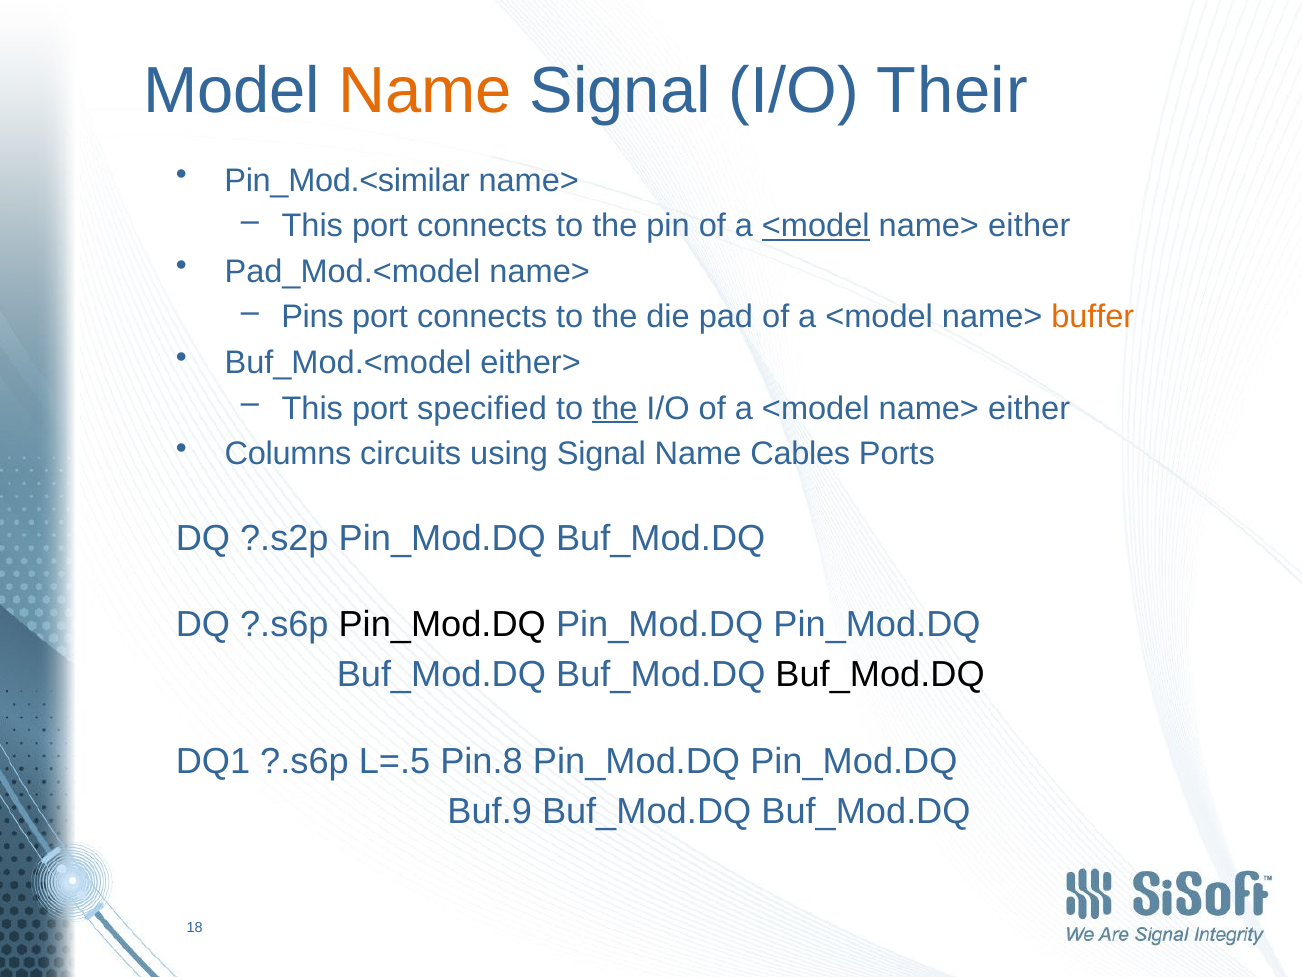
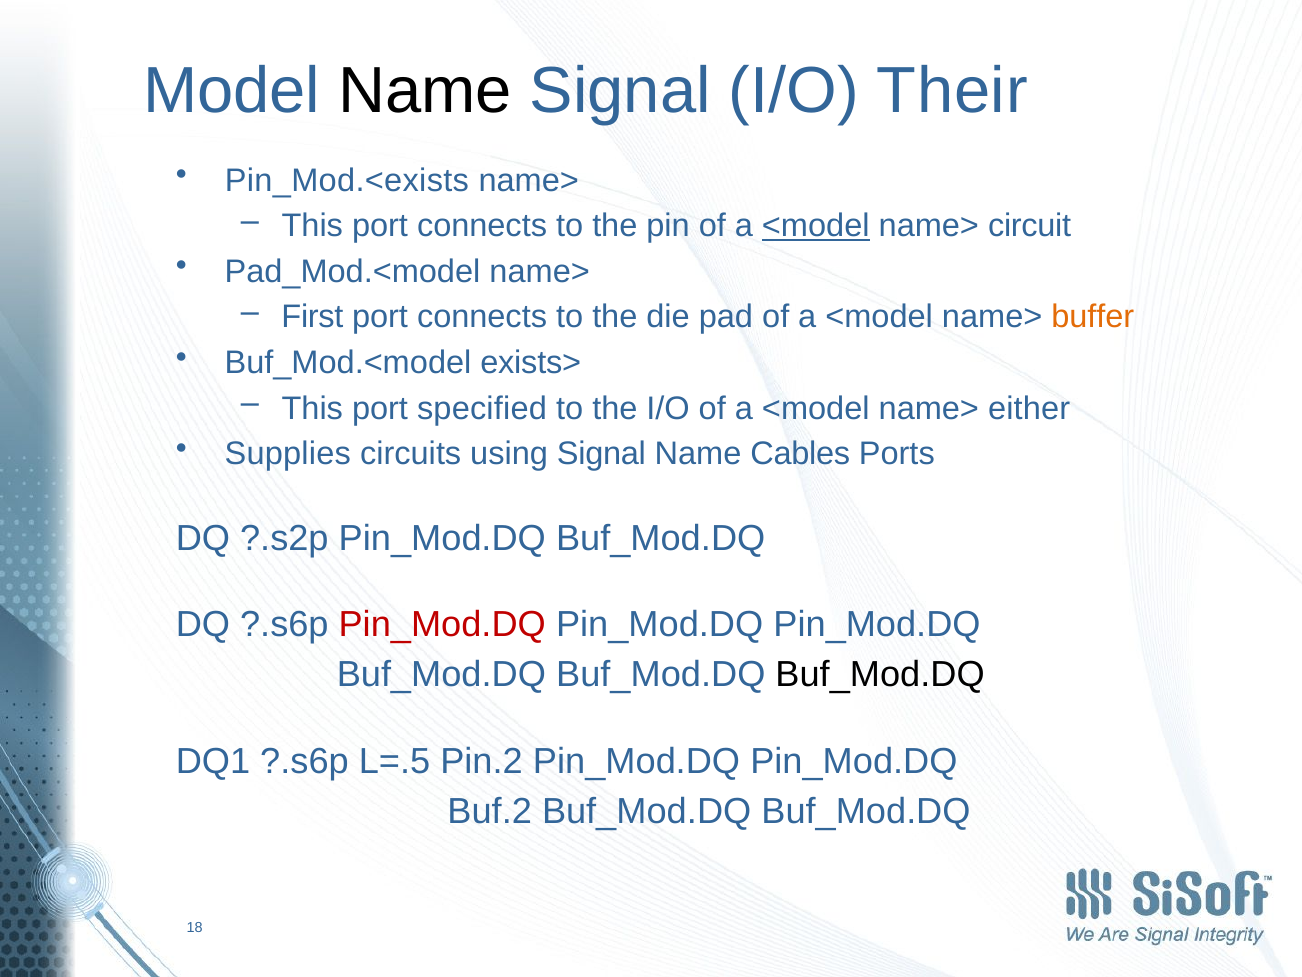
Name at (425, 91) colour: orange -> black
Pin_Mod.<similar: Pin_Mod.<similar -> Pin_Mod.<exists
either at (1029, 226): either -> circuit
Pins: Pins -> First
either>: either> -> exists>
the at (615, 408) underline: present -> none
Columns: Columns -> Supplies
Pin_Mod.DQ at (442, 624) colour: black -> red
Pin.8: Pin.8 -> Pin.2
Buf.9: Buf.9 -> Buf.2
